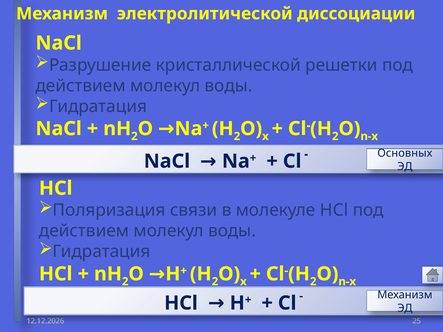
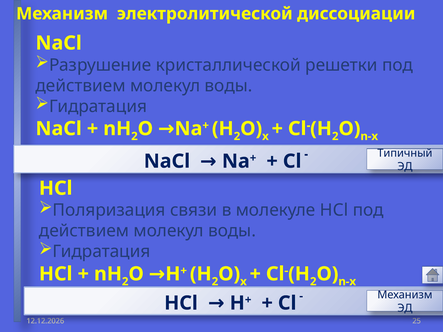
Основных: Основных -> Типичный
